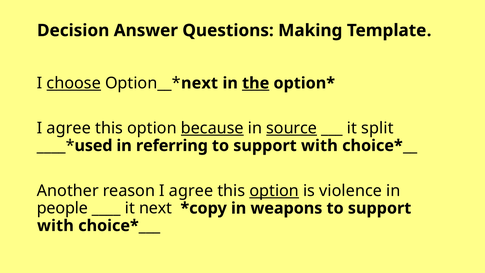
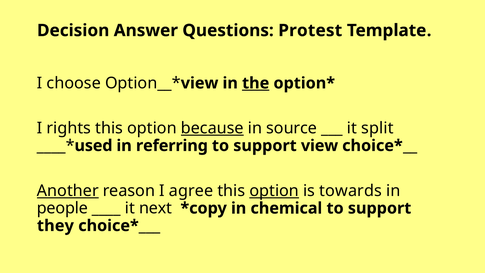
Making: Making -> Protest
choose underline: present -> none
next at (199, 83): next -> view
agree at (69, 128): agree -> rights
source underline: present -> none
with at (319, 146): with -> view
Another underline: none -> present
violence: violence -> towards
weapons: weapons -> chemical
with at (55, 226): with -> they
